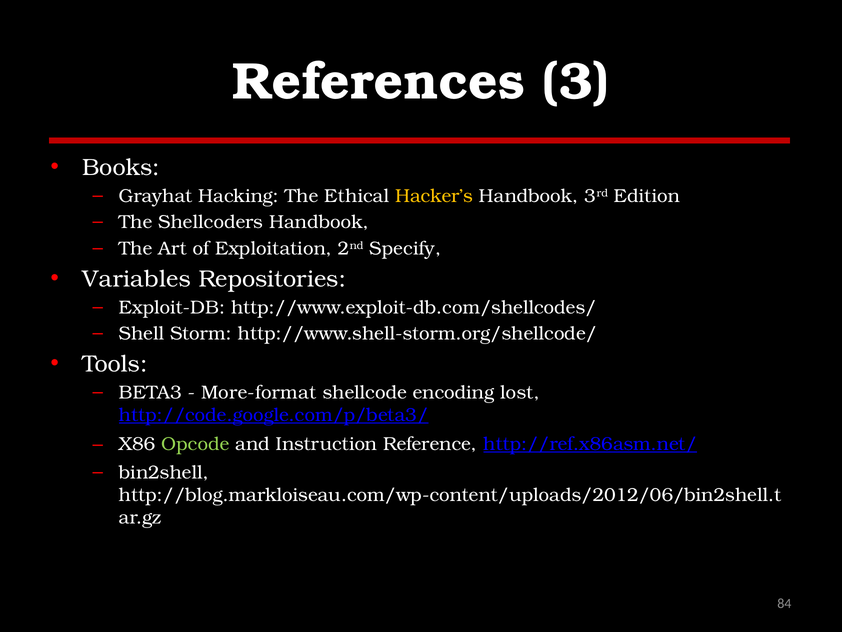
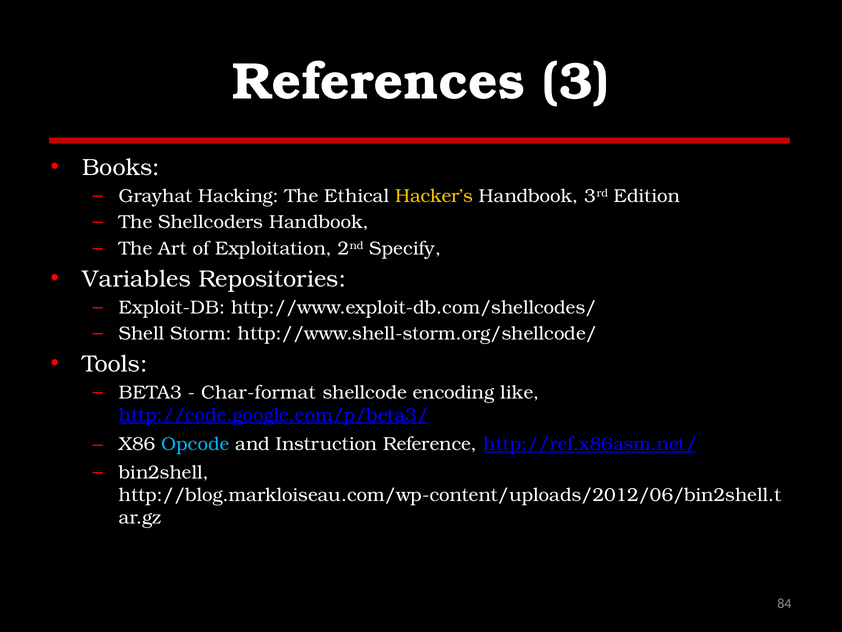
More-format: More-format -> Char-format
lost: lost -> like
Opcode colour: light green -> light blue
